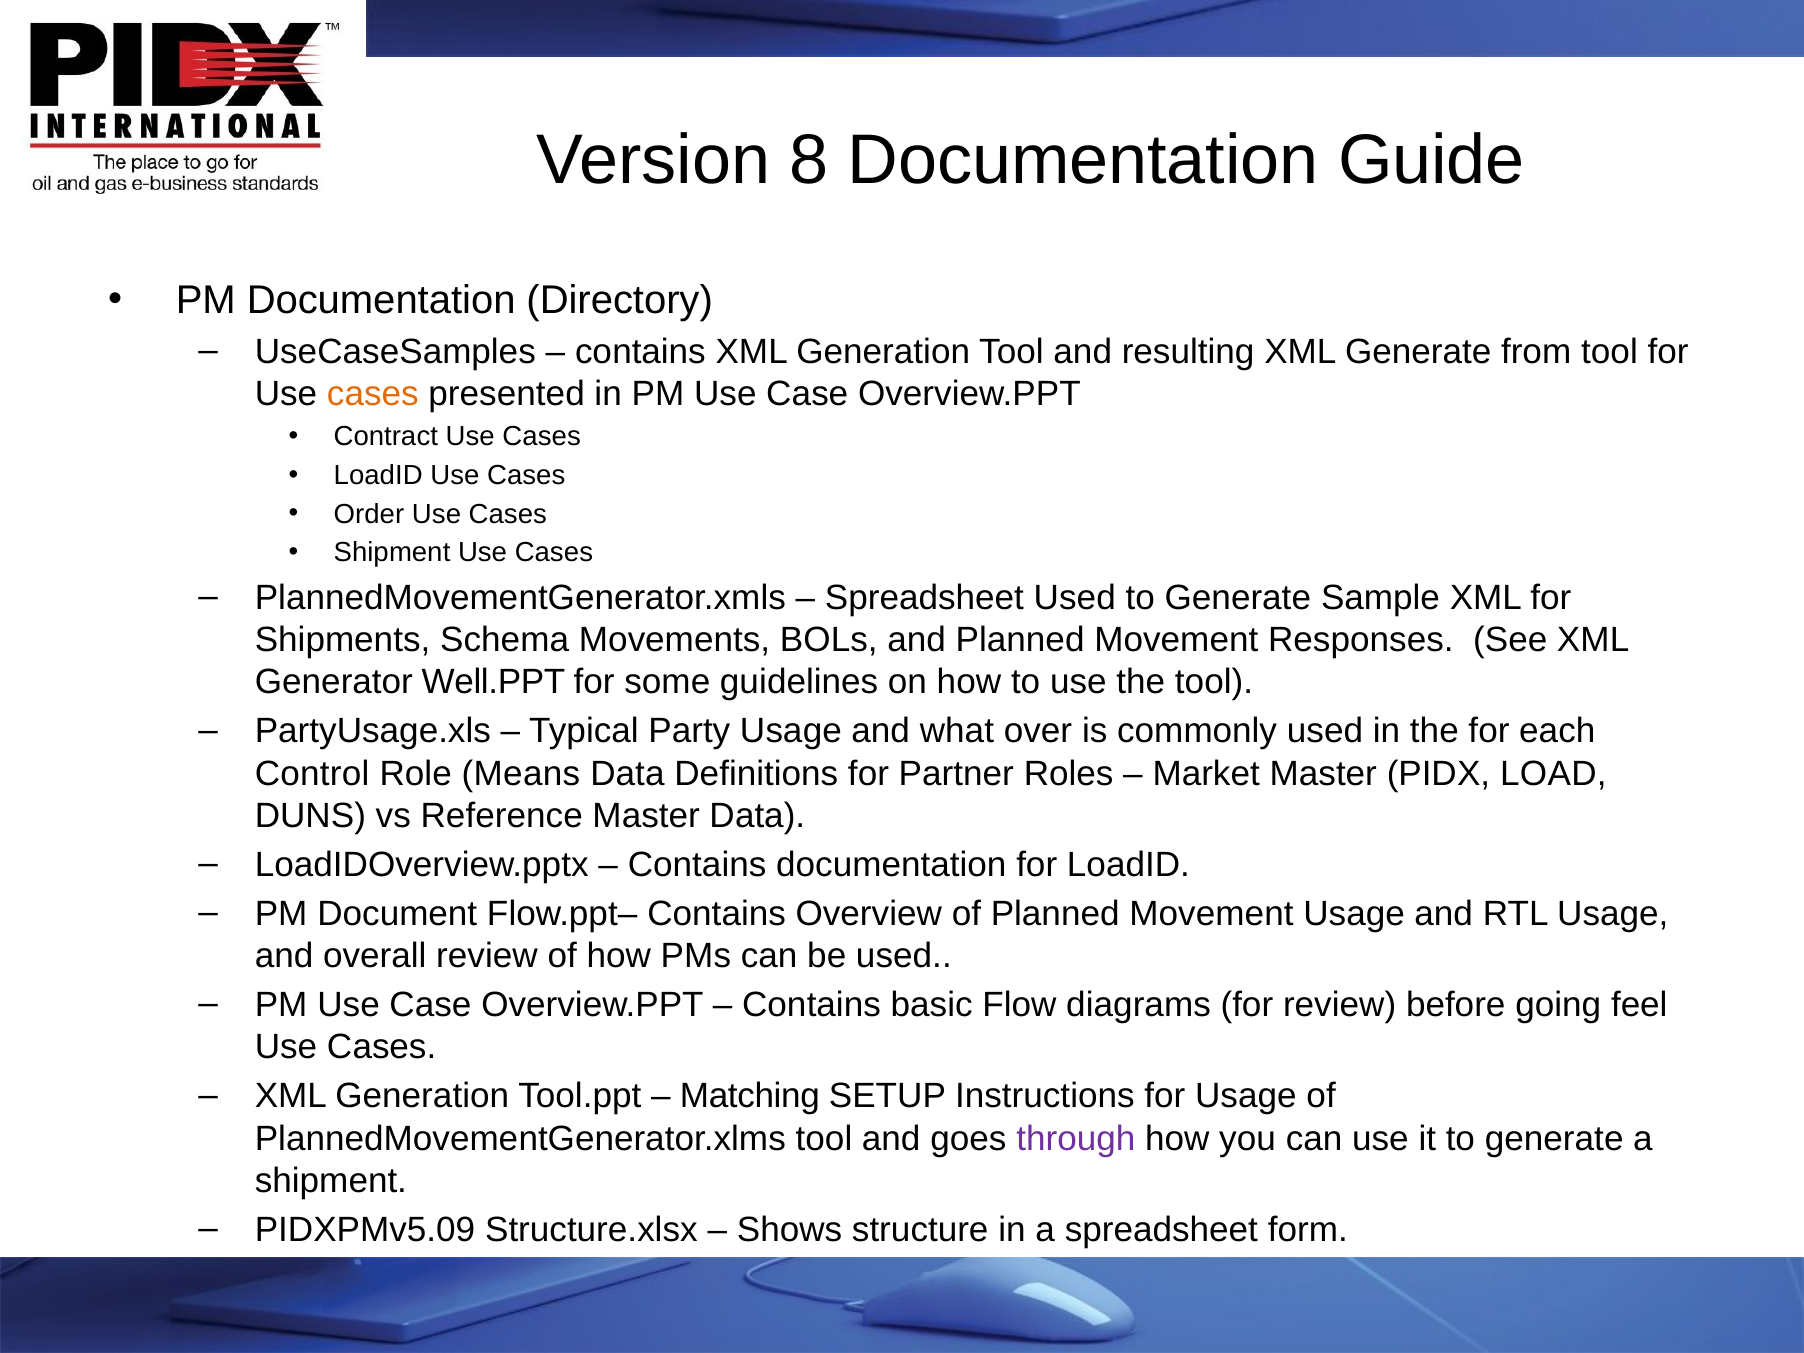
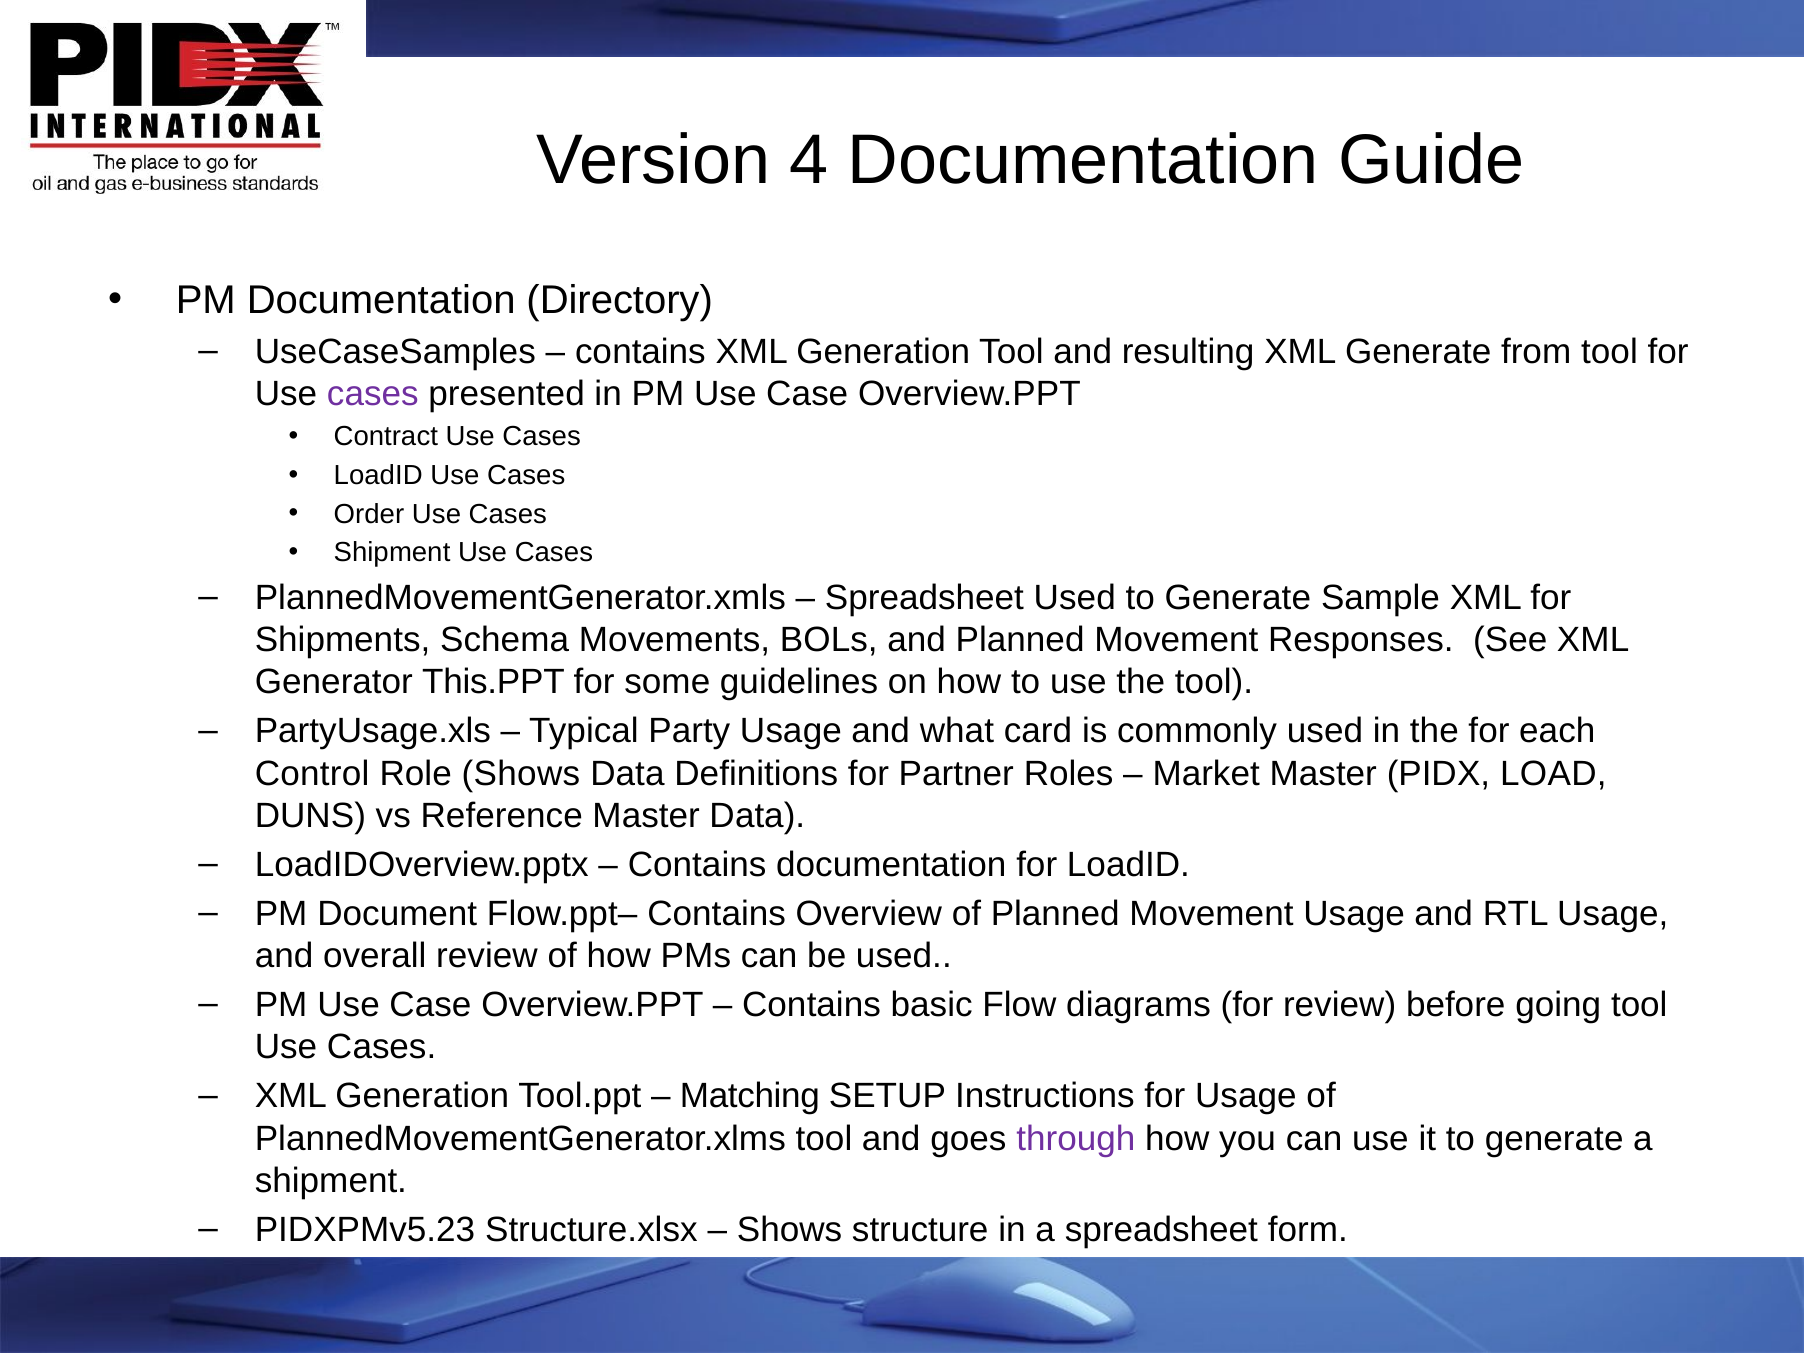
8: 8 -> 4
cases at (373, 394) colour: orange -> purple
Well.PPT: Well.PPT -> This.PPT
over: over -> card
Role Means: Means -> Shows
going feel: feel -> tool
PIDXPMv5.09: PIDXPMv5.09 -> PIDXPMv5.23
